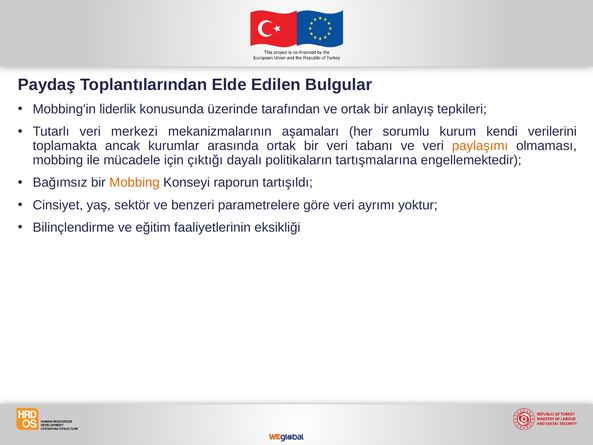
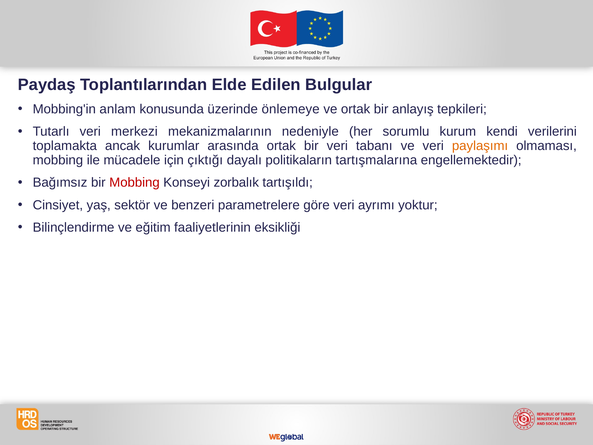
liderlik: liderlik -> anlam
tarafından: tarafından -> önlemeye
aşamaları: aşamaları -> nedeniyle
Mobbing at (135, 182) colour: orange -> red
raporun: raporun -> zorbalık
